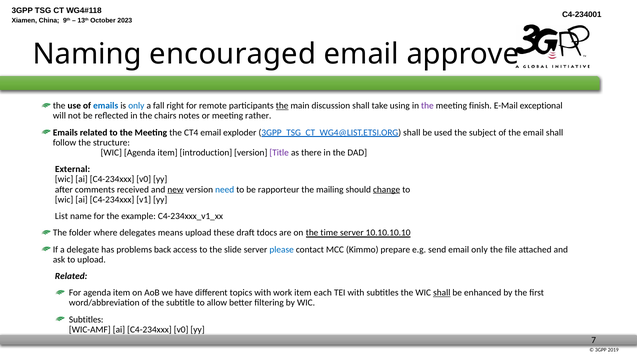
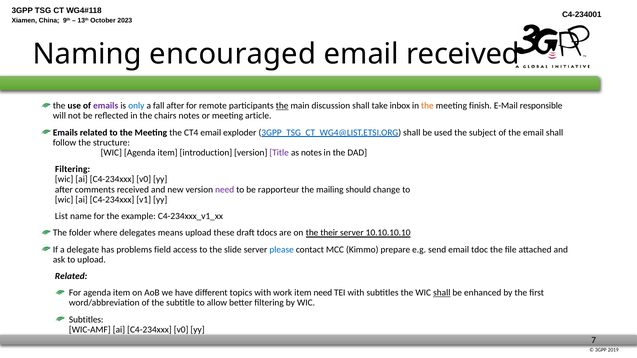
email approve: approve -> received
emails at (106, 106) colour: blue -> purple
fall right: right -> after
using: using -> inbox
the at (427, 106) colour: purple -> orange
exceptional: exceptional -> responsible
rather: rather -> article
as there: there -> notes
External at (73, 170): External -> Filtering
new underline: present -> none
need at (225, 190) colour: blue -> purple
change underline: present -> none
time: time -> their
back: back -> field
email only: only -> tdoc
item each: each -> need
